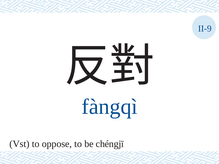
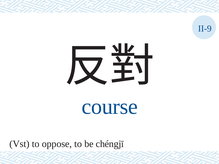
fàngqì: fàngqì -> course
